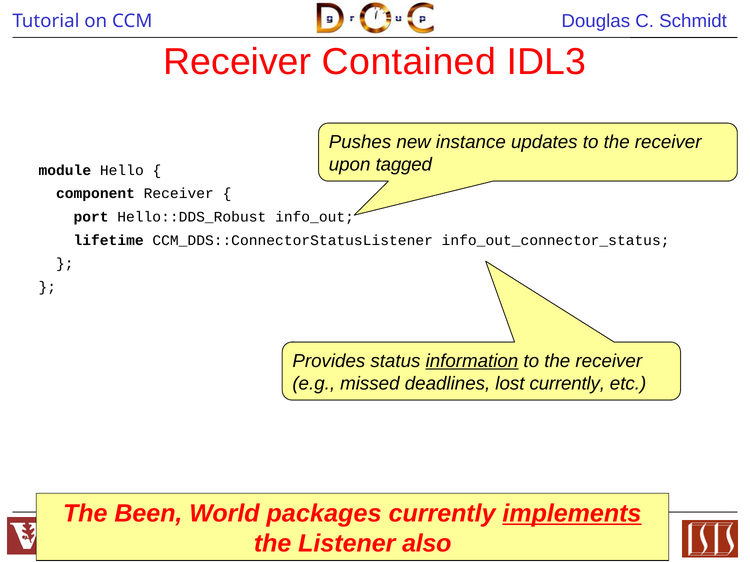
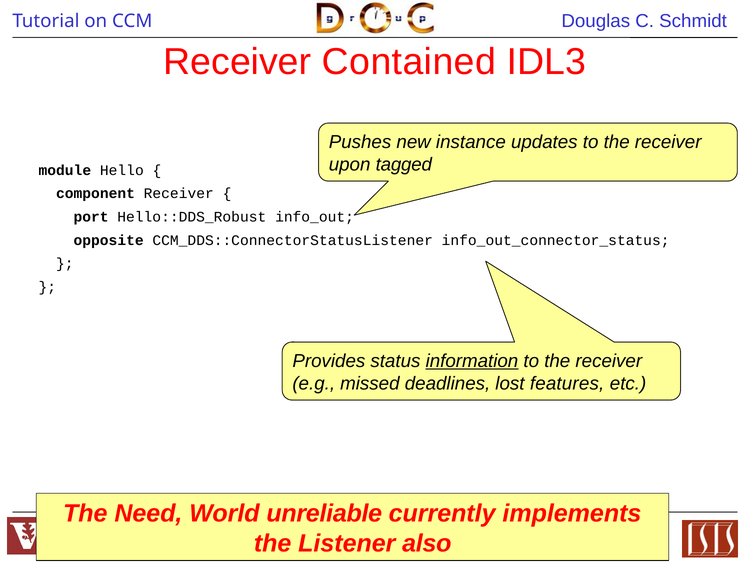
lifetime: lifetime -> opposite
lost currently: currently -> features
Been: Been -> Need
packages: packages -> unreliable
implements underline: present -> none
